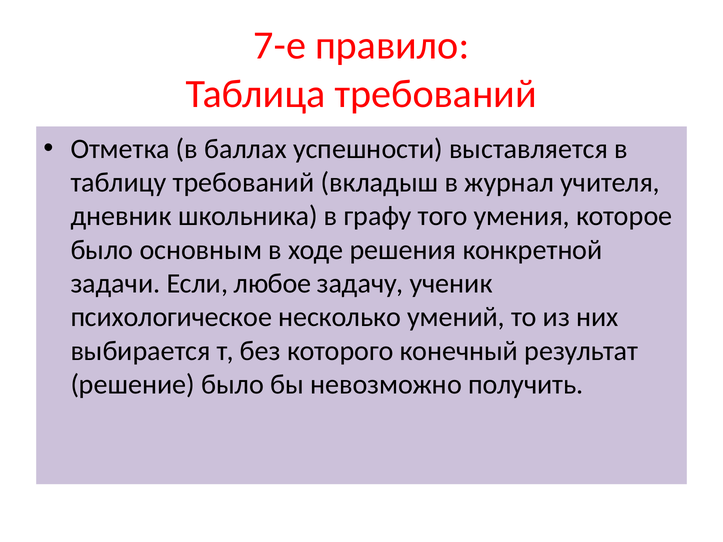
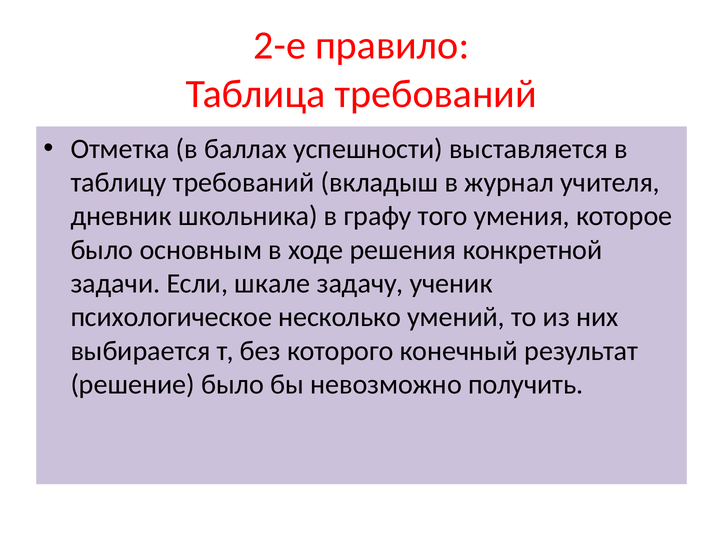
7-е: 7-е -> 2-е
любое: любое -> шкале
